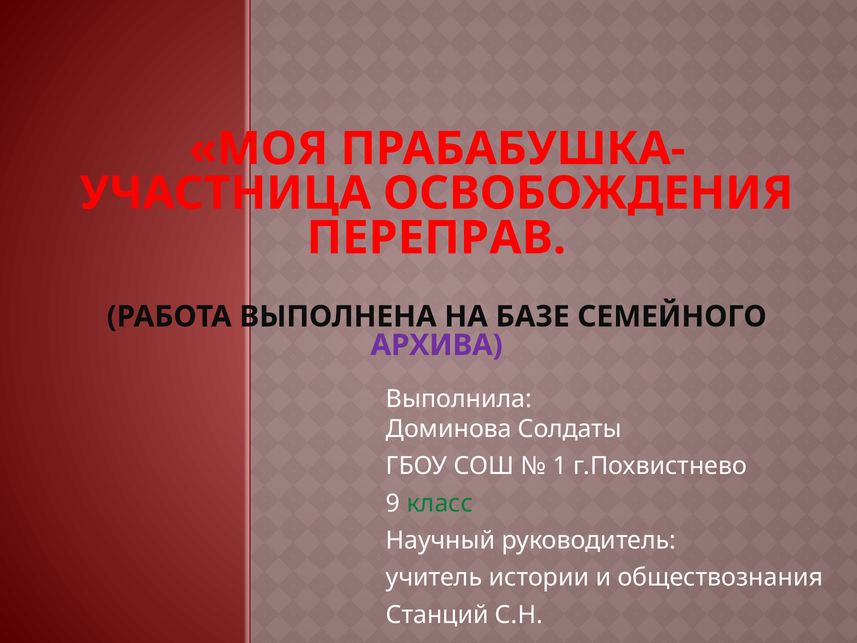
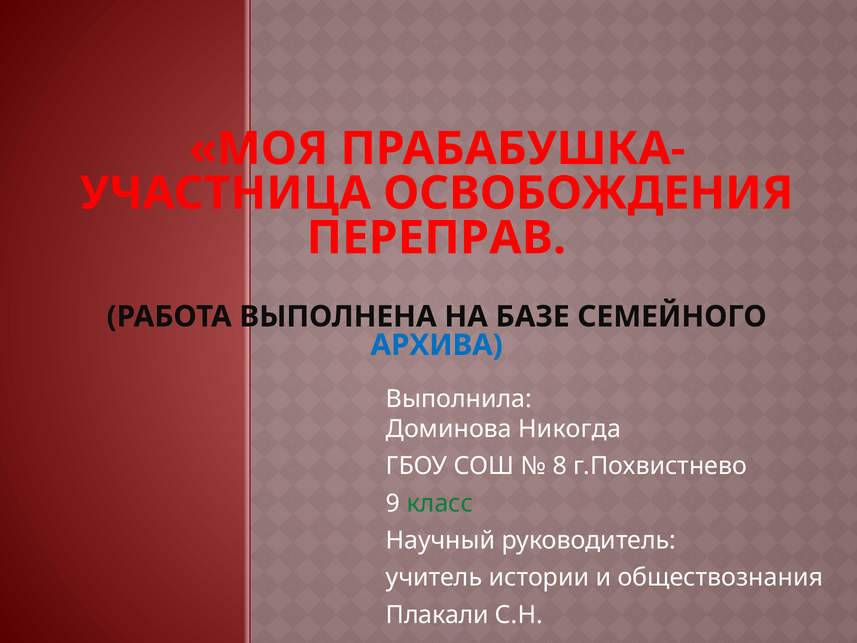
АРХИВА colour: purple -> blue
Солдаты: Солдаты -> Никогда
1: 1 -> 8
Станций: Станций -> Плакали
